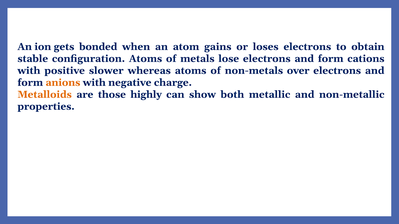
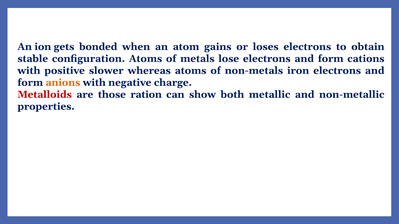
over: over -> iron
Metalloids colour: orange -> red
highly: highly -> ration
